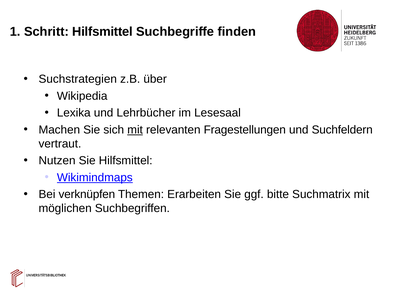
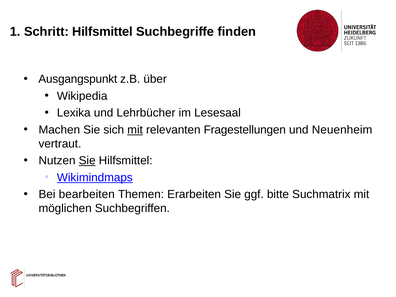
Suchstrategien: Suchstrategien -> Ausgangspunkt
Suchfeldern: Suchfeldern -> Neuenheim
Sie at (87, 161) underline: none -> present
verknüpfen: verknüpfen -> bearbeiten
